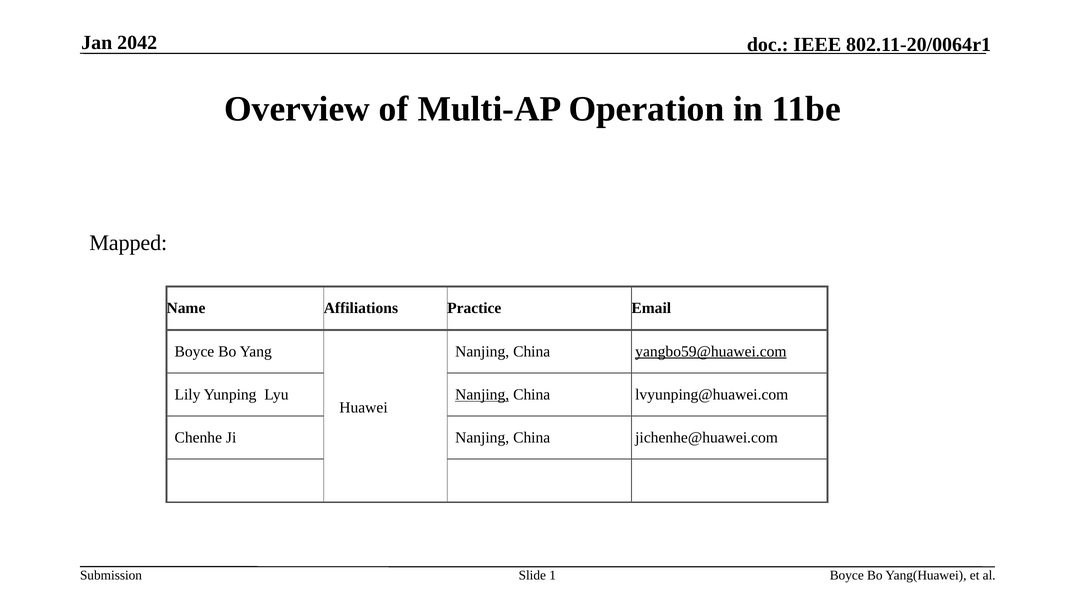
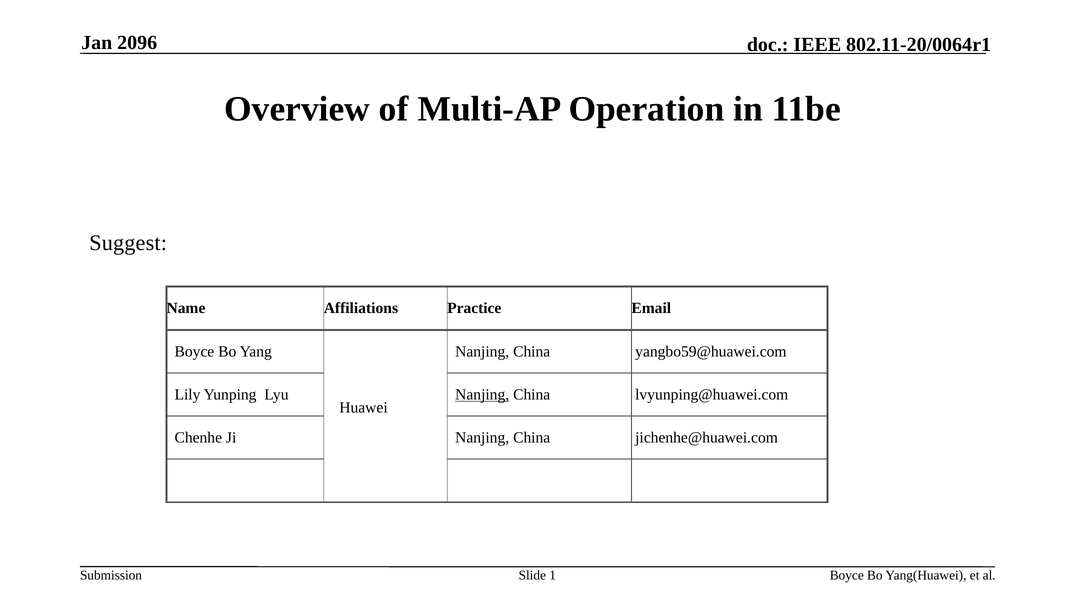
2042: 2042 -> 2096
Mapped: Mapped -> Suggest
yangbo59@huawei.com underline: present -> none
